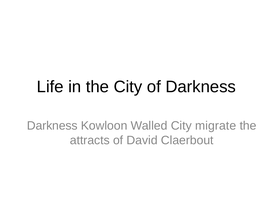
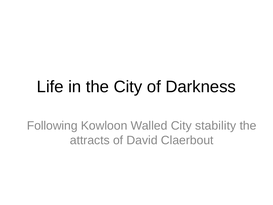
Darkness at (52, 126): Darkness -> Following
migrate: migrate -> stability
